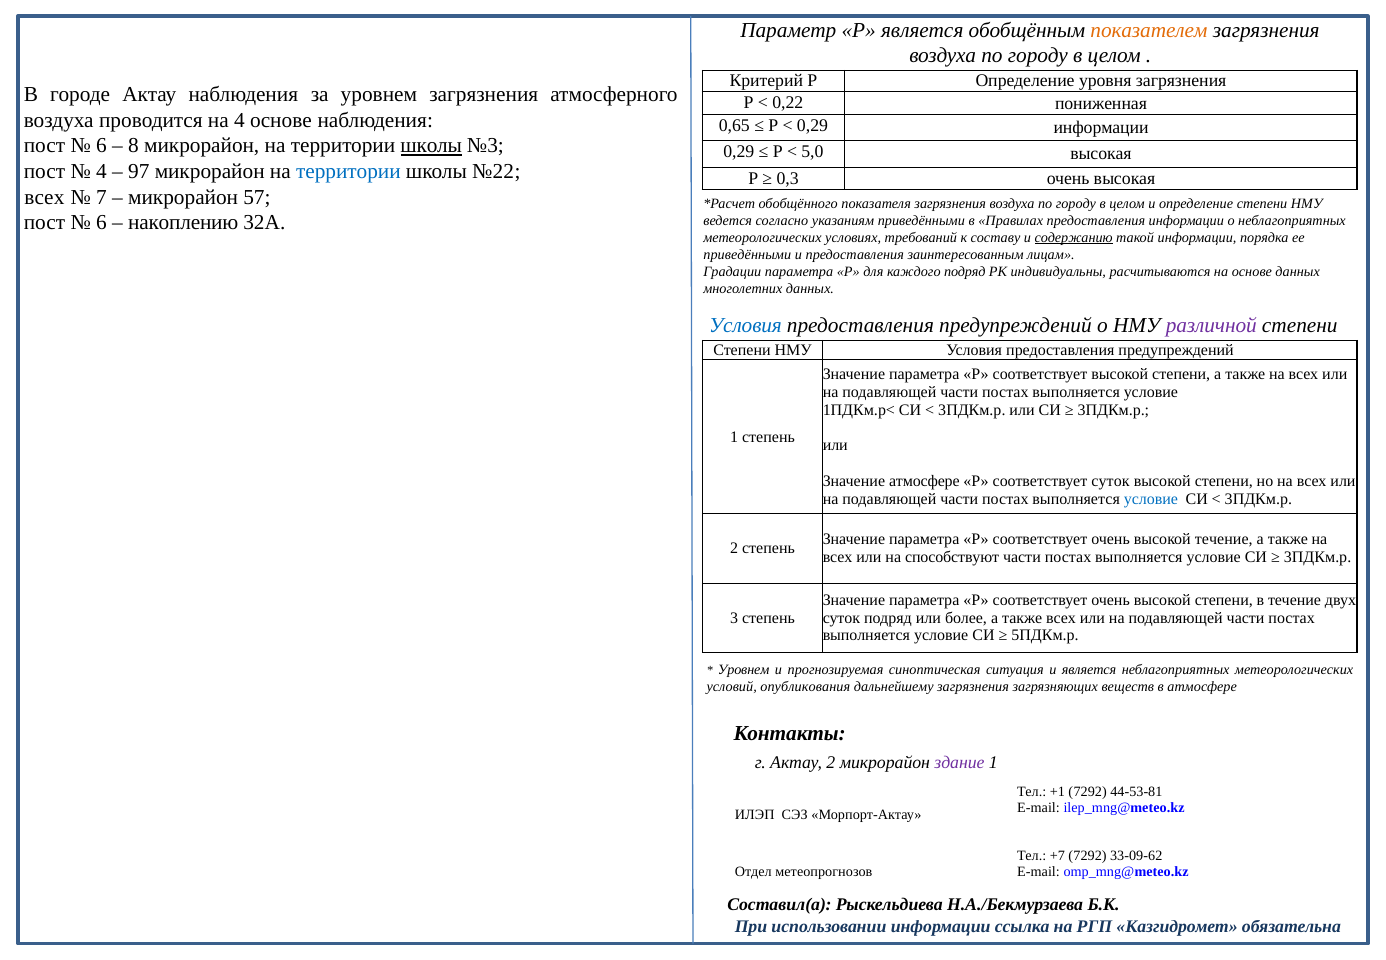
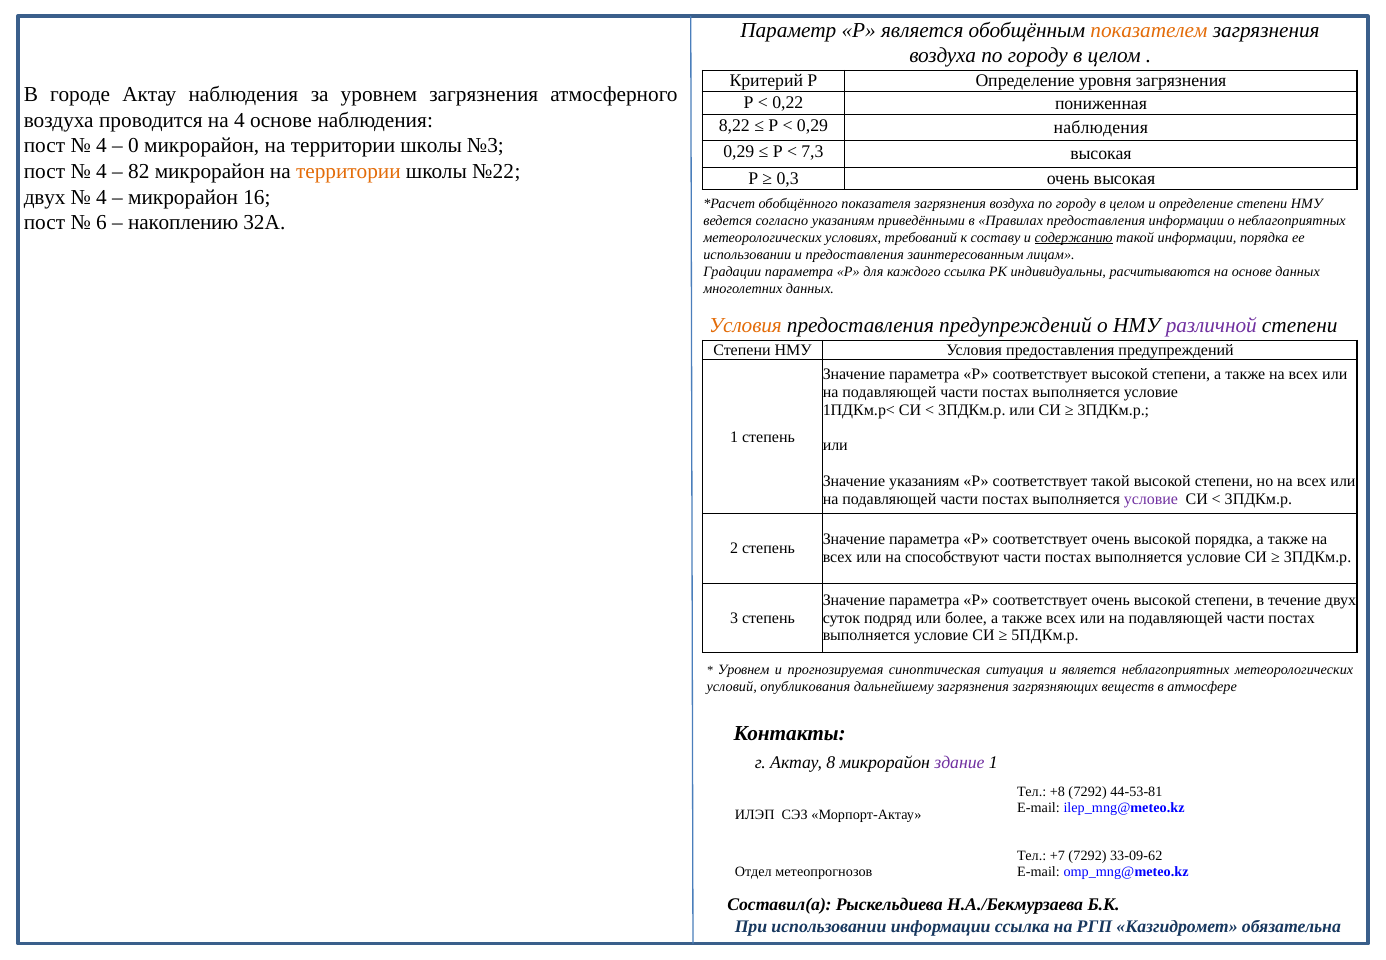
0,65: 0,65 -> 8,22
0,29 информации: информации -> наблюдения
6 at (101, 146): 6 -> 4
8: 8 -> 0
школы at (431, 146) underline: present -> none
5,0: 5,0 -> 7,3
97: 97 -> 82
территории at (348, 171) colour: blue -> orange
всех at (44, 197): всех -> двух
7 at (101, 197): 7 -> 4
57: 57 -> 16
приведёнными at (747, 255): приведёнными -> использовании
каждого подряд: подряд -> ссылка
Условия at (745, 325) colour: blue -> orange
Значение атмосфере: атмосфере -> указаниям
соответствует суток: суток -> такой
условие at (1151, 499) colour: blue -> purple
высокой течение: течение -> порядка
Актау 2: 2 -> 8
+1: +1 -> +8
